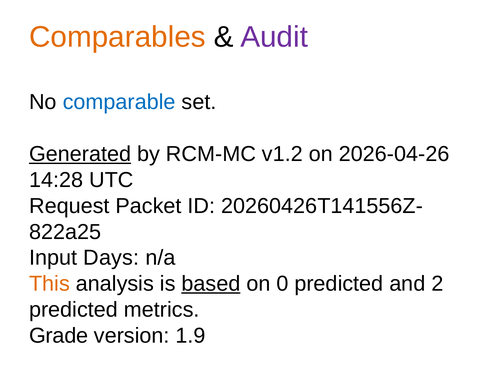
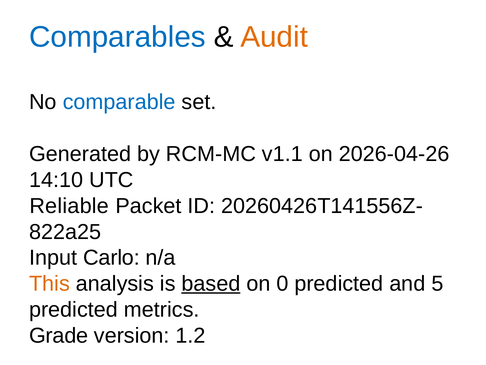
Comparables colour: orange -> blue
Audit colour: purple -> orange
Generated underline: present -> none
v1.2: v1.2 -> v1.1
14:28: 14:28 -> 14:10
Request: Request -> Reliable
Days: Days -> Carlo
2: 2 -> 5
1.9: 1.9 -> 1.2
